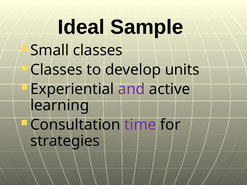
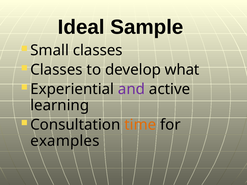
units: units -> what
time colour: purple -> orange
strategies: strategies -> examples
